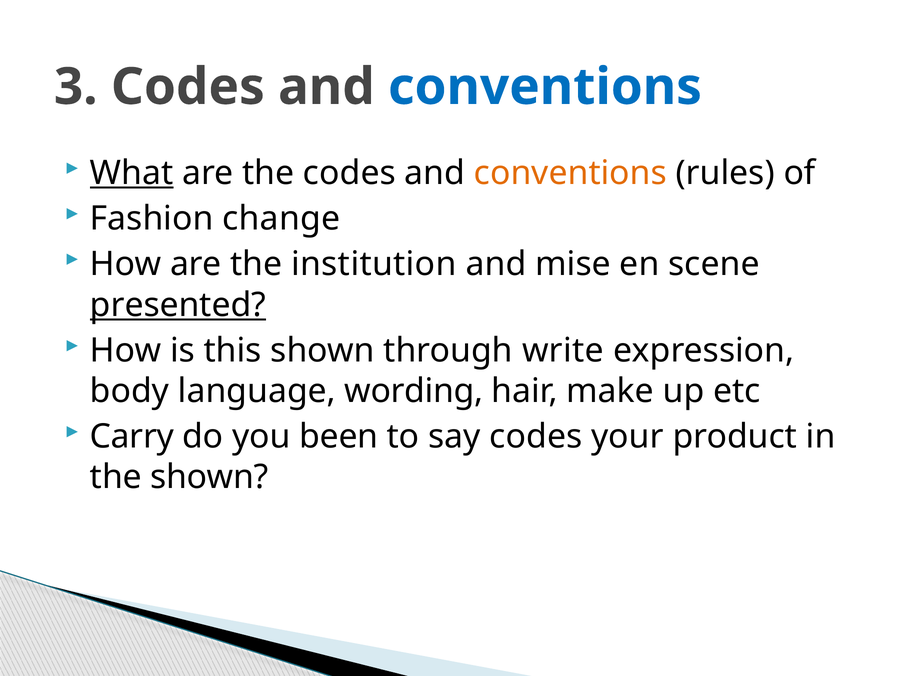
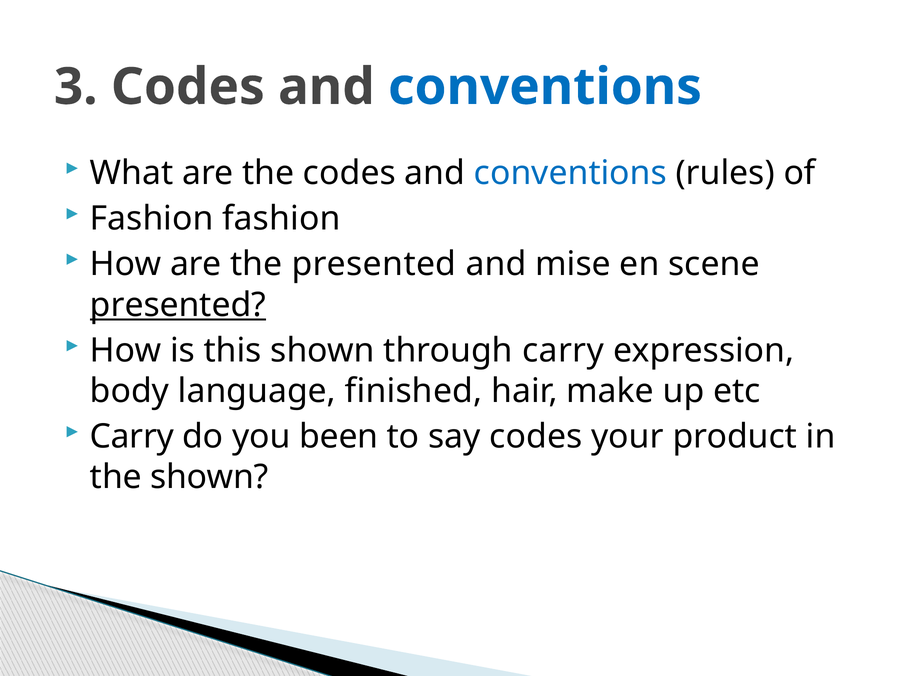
What underline: present -> none
conventions at (570, 173) colour: orange -> blue
Fashion change: change -> fashion
the institution: institution -> presented
through write: write -> carry
wording: wording -> finished
